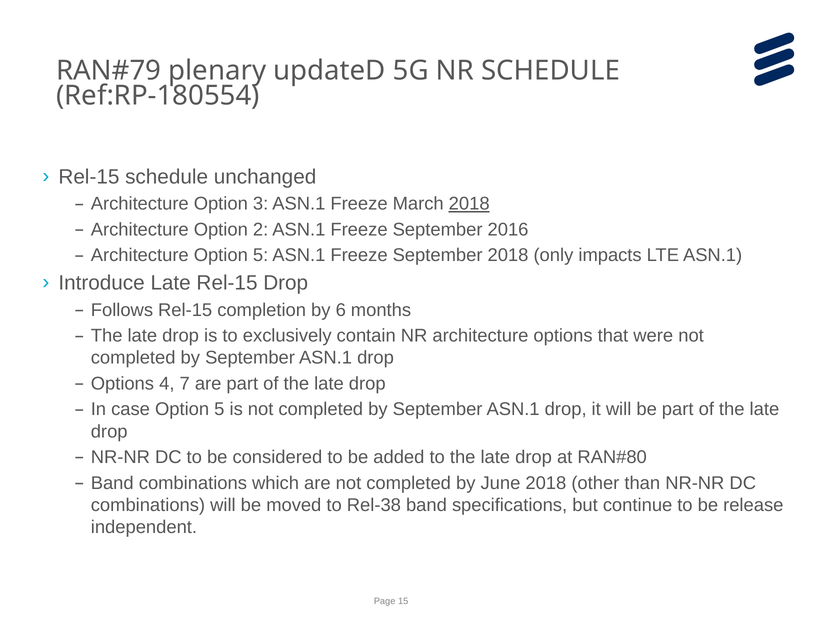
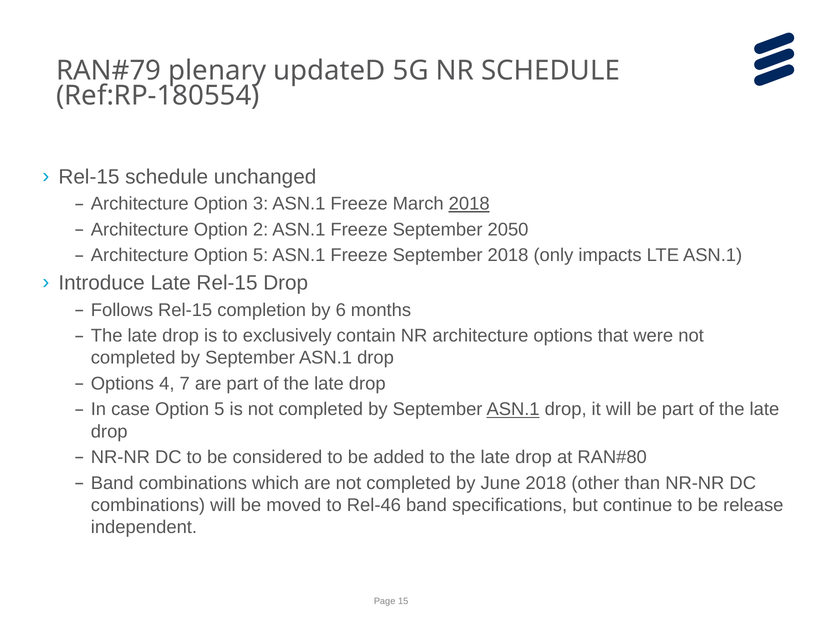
2016: 2016 -> 2050
ASN.1 at (513, 410) underline: none -> present
Rel-38: Rel-38 -> Rel-46
